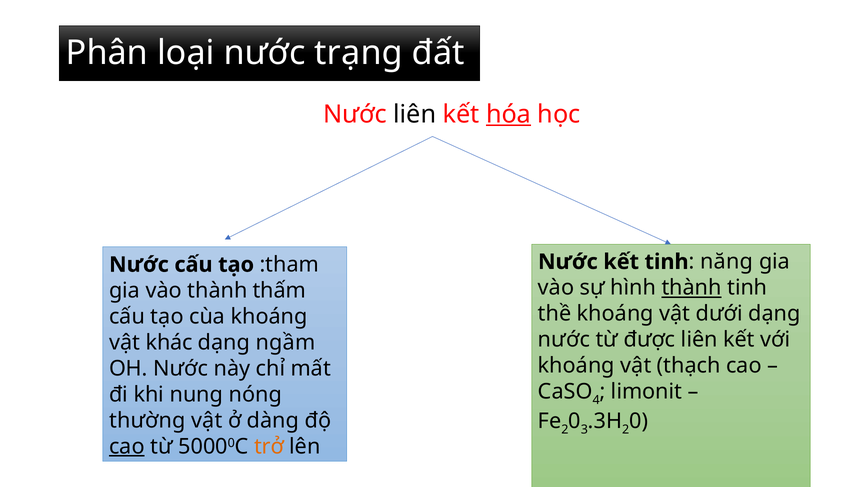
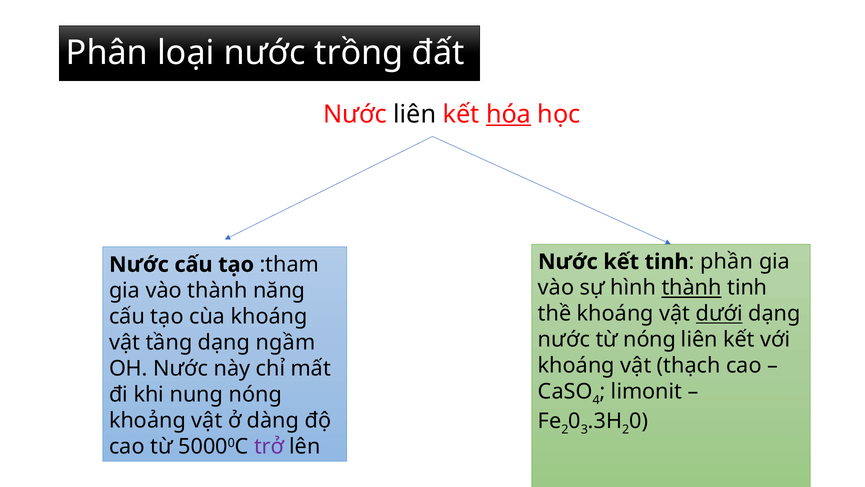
trạng: trạng -> trồng
năng: năng -> phần
thấm: thấm -> năng
dưới underline: none -> present
từ được: được -> nóng
khác: khác -> tầng
thường: thường -> khoảng
cao at (127, 446) underline: present -> none
trở colour: orange -> purple
